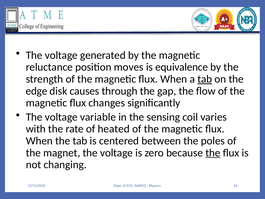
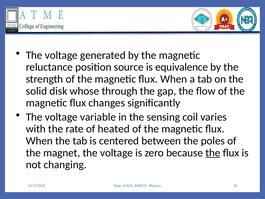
moves: moves -> source
tab at (205, 79) underline: present -> none
edge: edge -> solid
causes: causes -> whose
